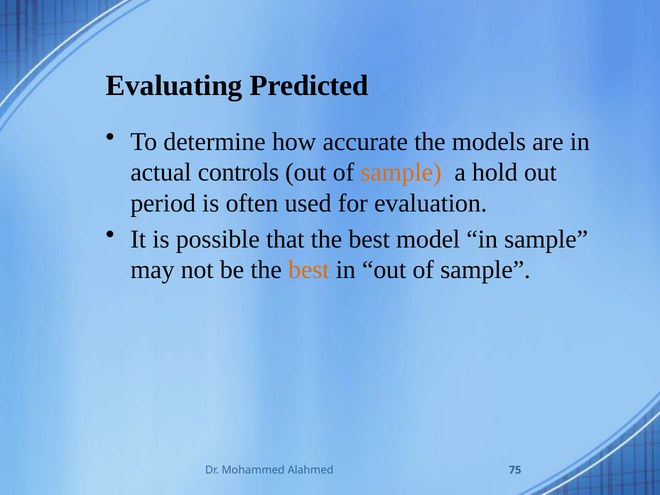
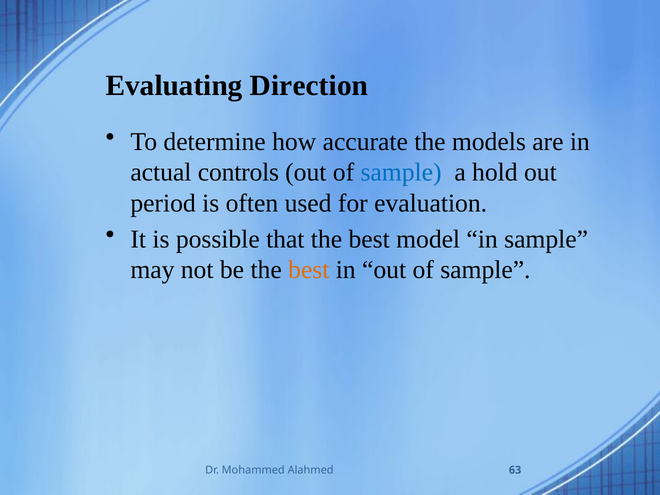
Predicted: Predicted -> Direction
sample at (401, 172) colour: orange -> blue
75: 75 -> 63
